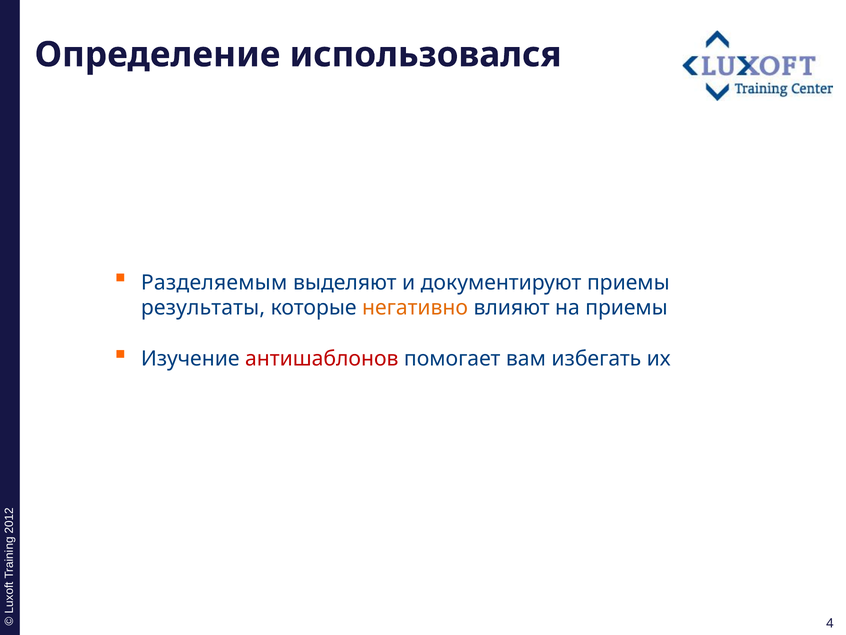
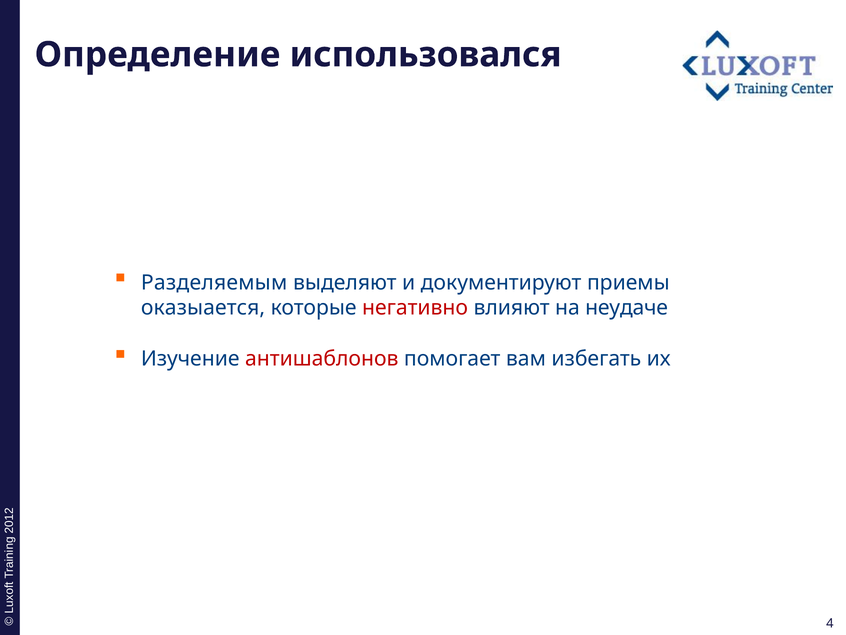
результаты: результаты -> оказыается
негативно colour: orange -> red
на приемы: приемы -> неудаче
